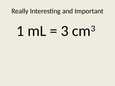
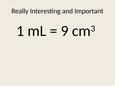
3: 3 -> 9
